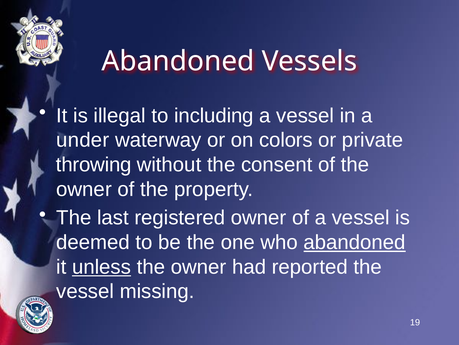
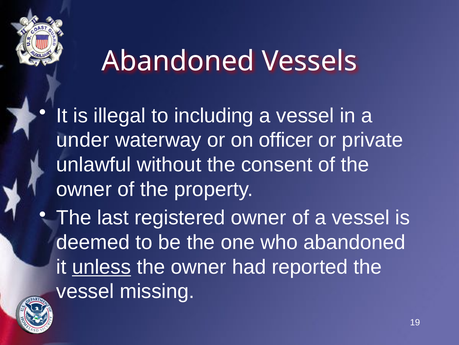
colors: colors -> officer
throwing: throwing -> unlawful
abandoned at (355, 242) underline: present -> none
